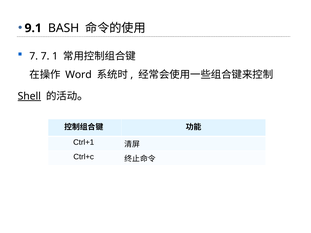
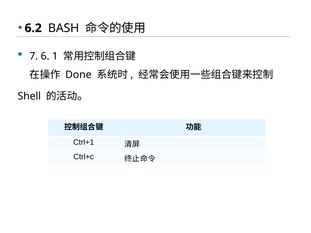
9.1: 9.1 -> 6.2
7 7: 7 -> 6
Word: Word -> Done
Shell underline: present -> none
